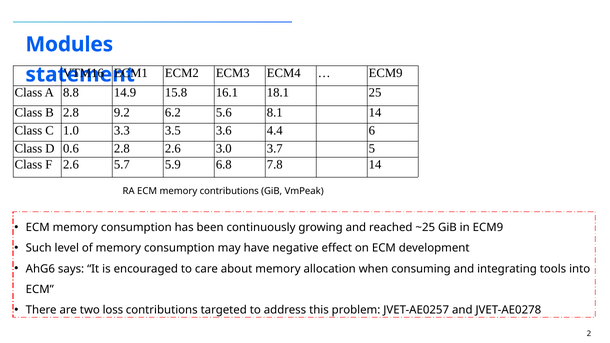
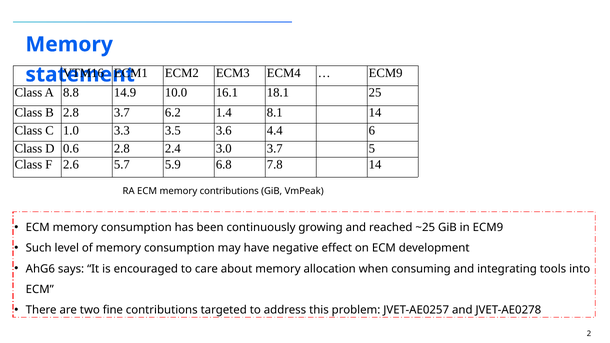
Modules at (69, 44): Modules -> Memory
15.8: 15.8 -> 10.0
2.8 9.2: 9.2 -> 3.7
5.6: 5.6 -> 1.4
2.8 2.6: 2.6 -> 2.4
loss: loss -> fine
